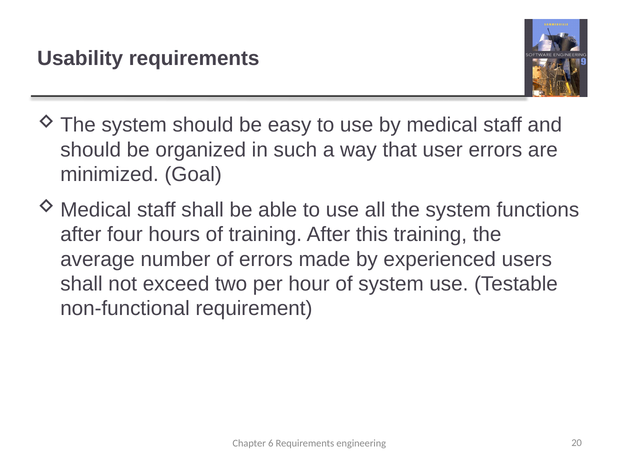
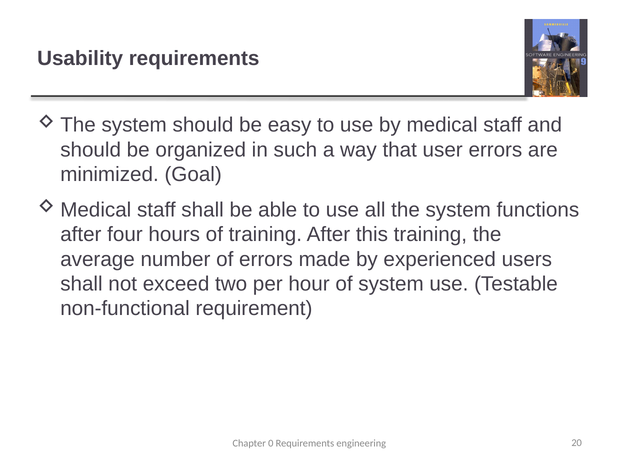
6: 6 -> 0
